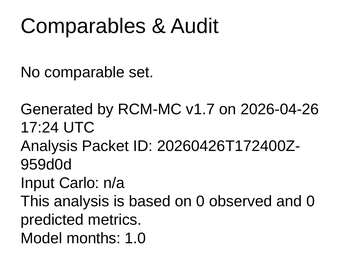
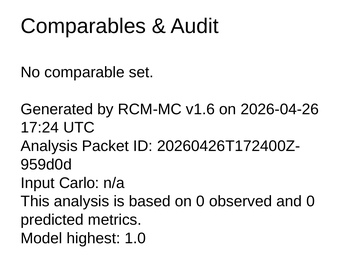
v1.7: v1.7 -> v1.6
months: months -> highest
